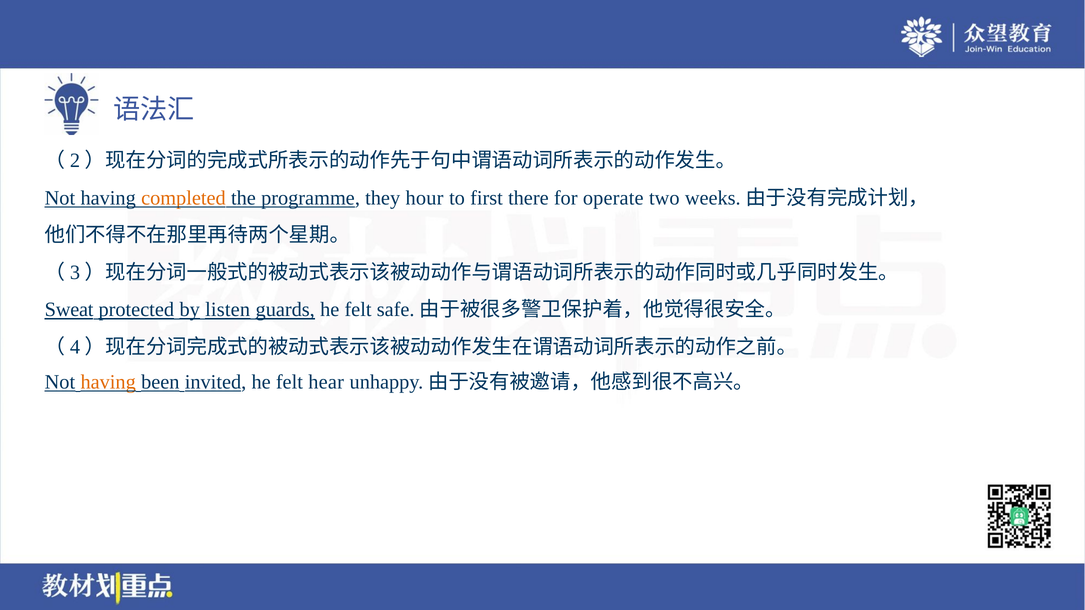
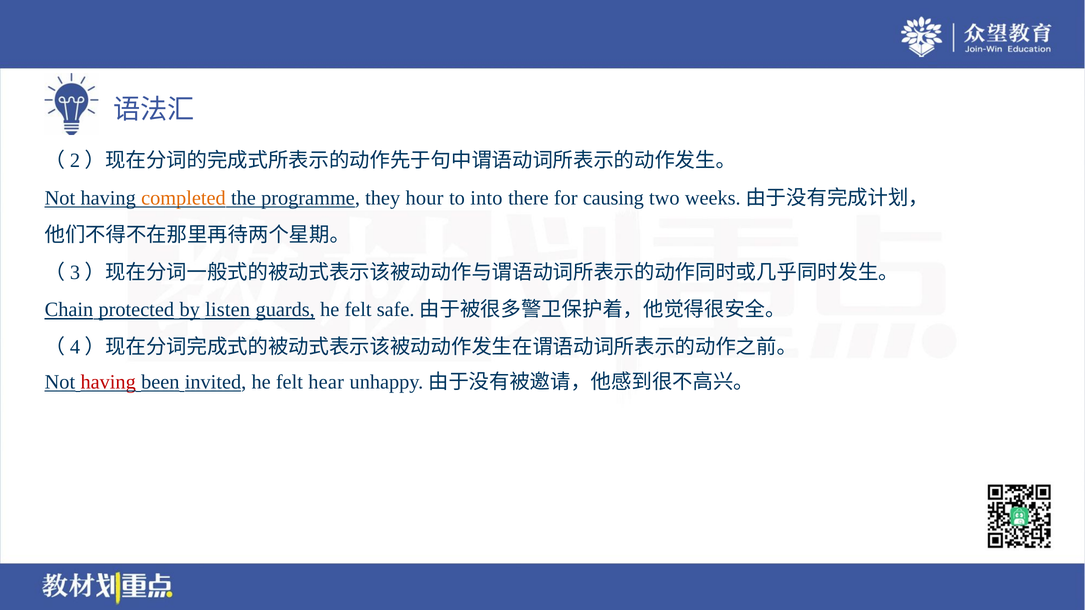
first: first -> into
operate: operate -> causing
Sweat: Sweat -> Chain
having at (108, 382) colour: orange -> red
